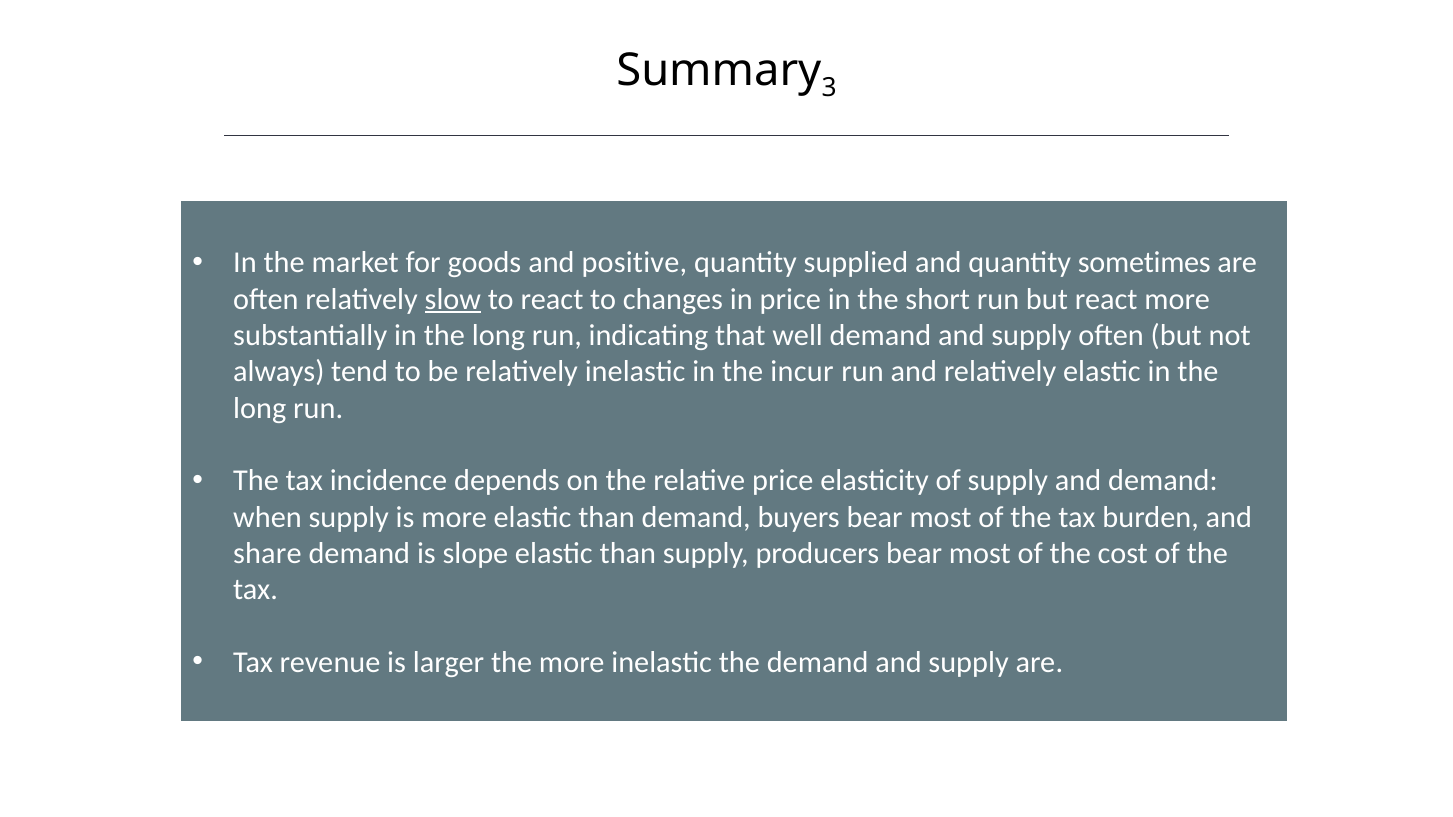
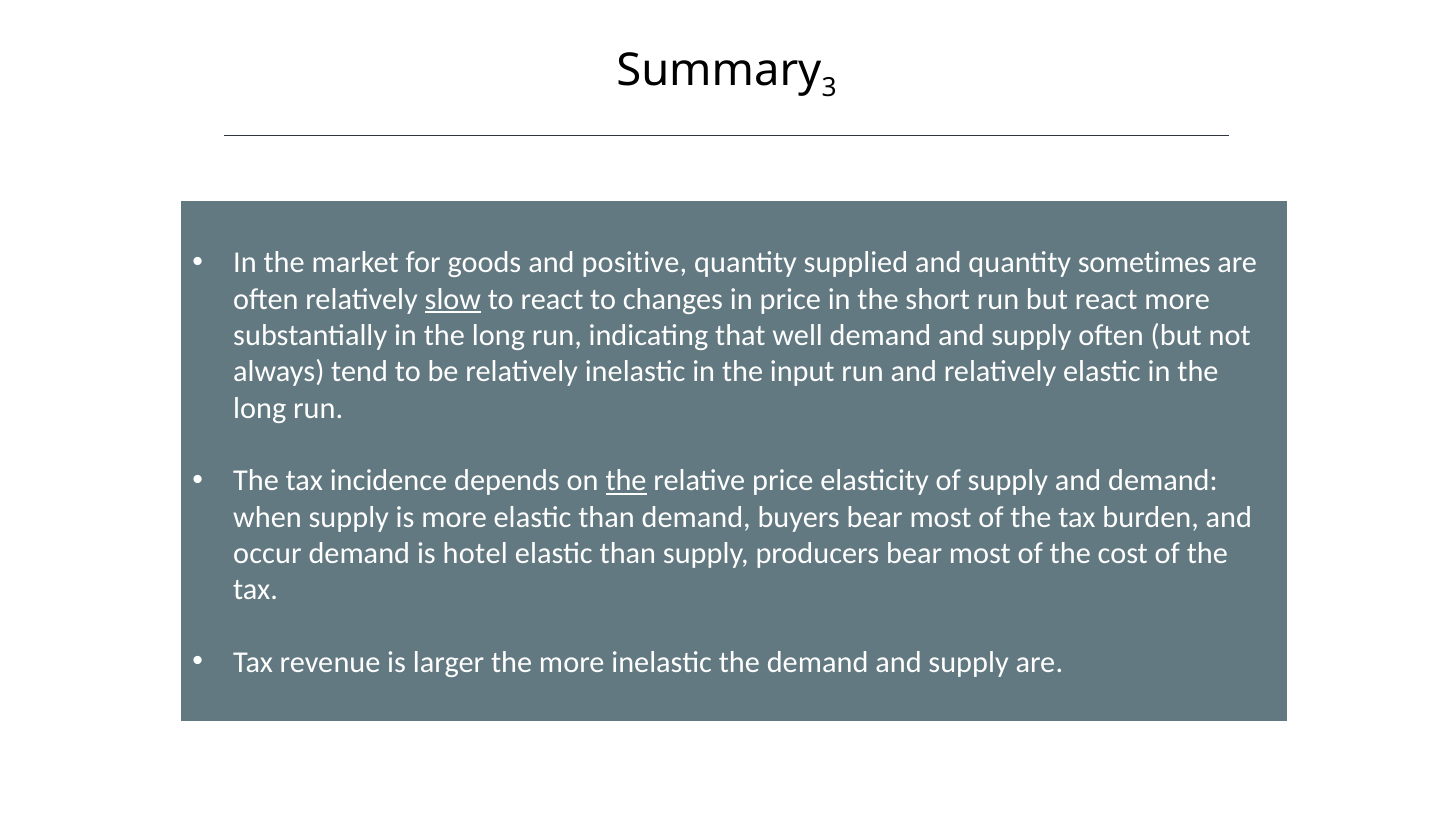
incur: incur -> input
the at (626, 481) underline: none -> present
share: share -> occur
slope: slope -> hotel
